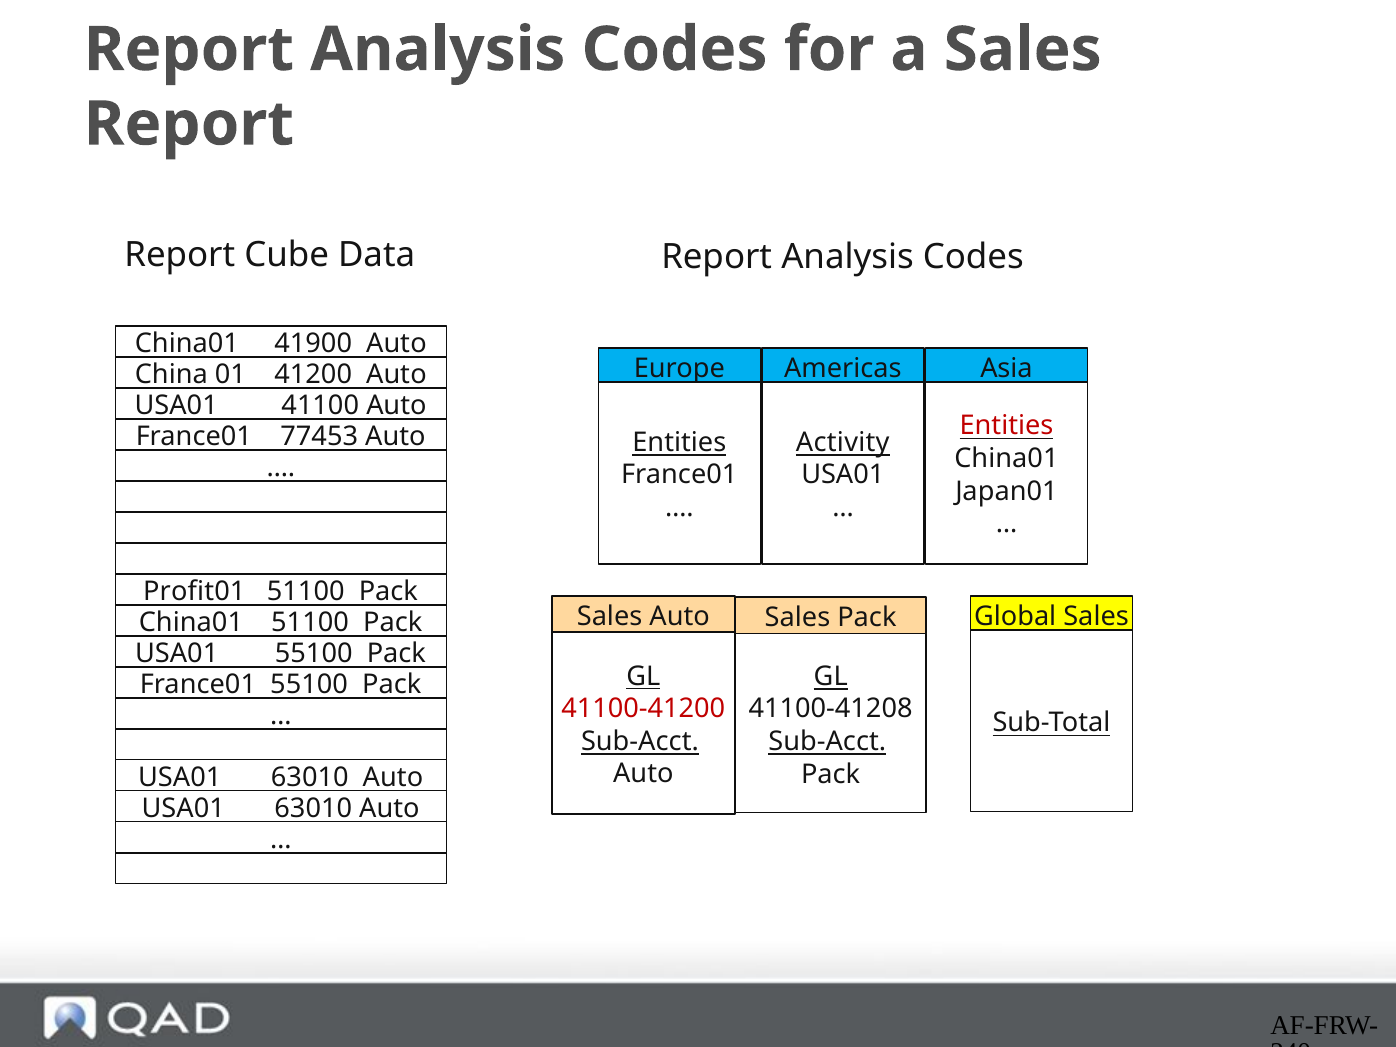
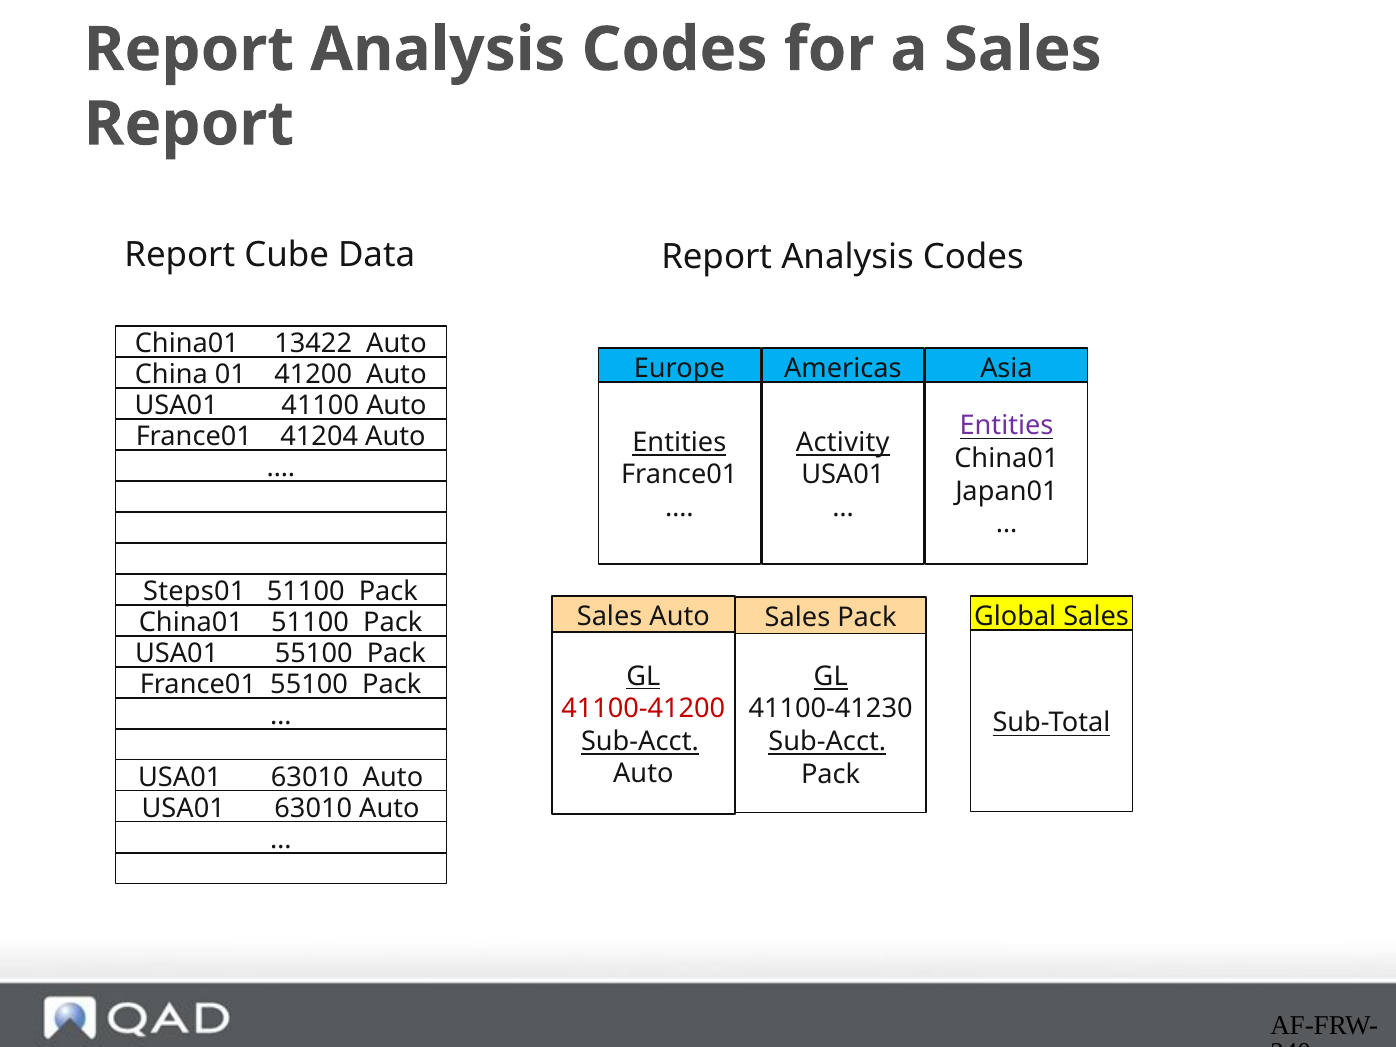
41900: 41900 -> 13422
Entities at (1007, 426) colour: red -> purple
77453: 77453 -> 41204
Profit01: Profit01 -> Steps01
41100-41208: 41100-41208 -> 41100-41230
